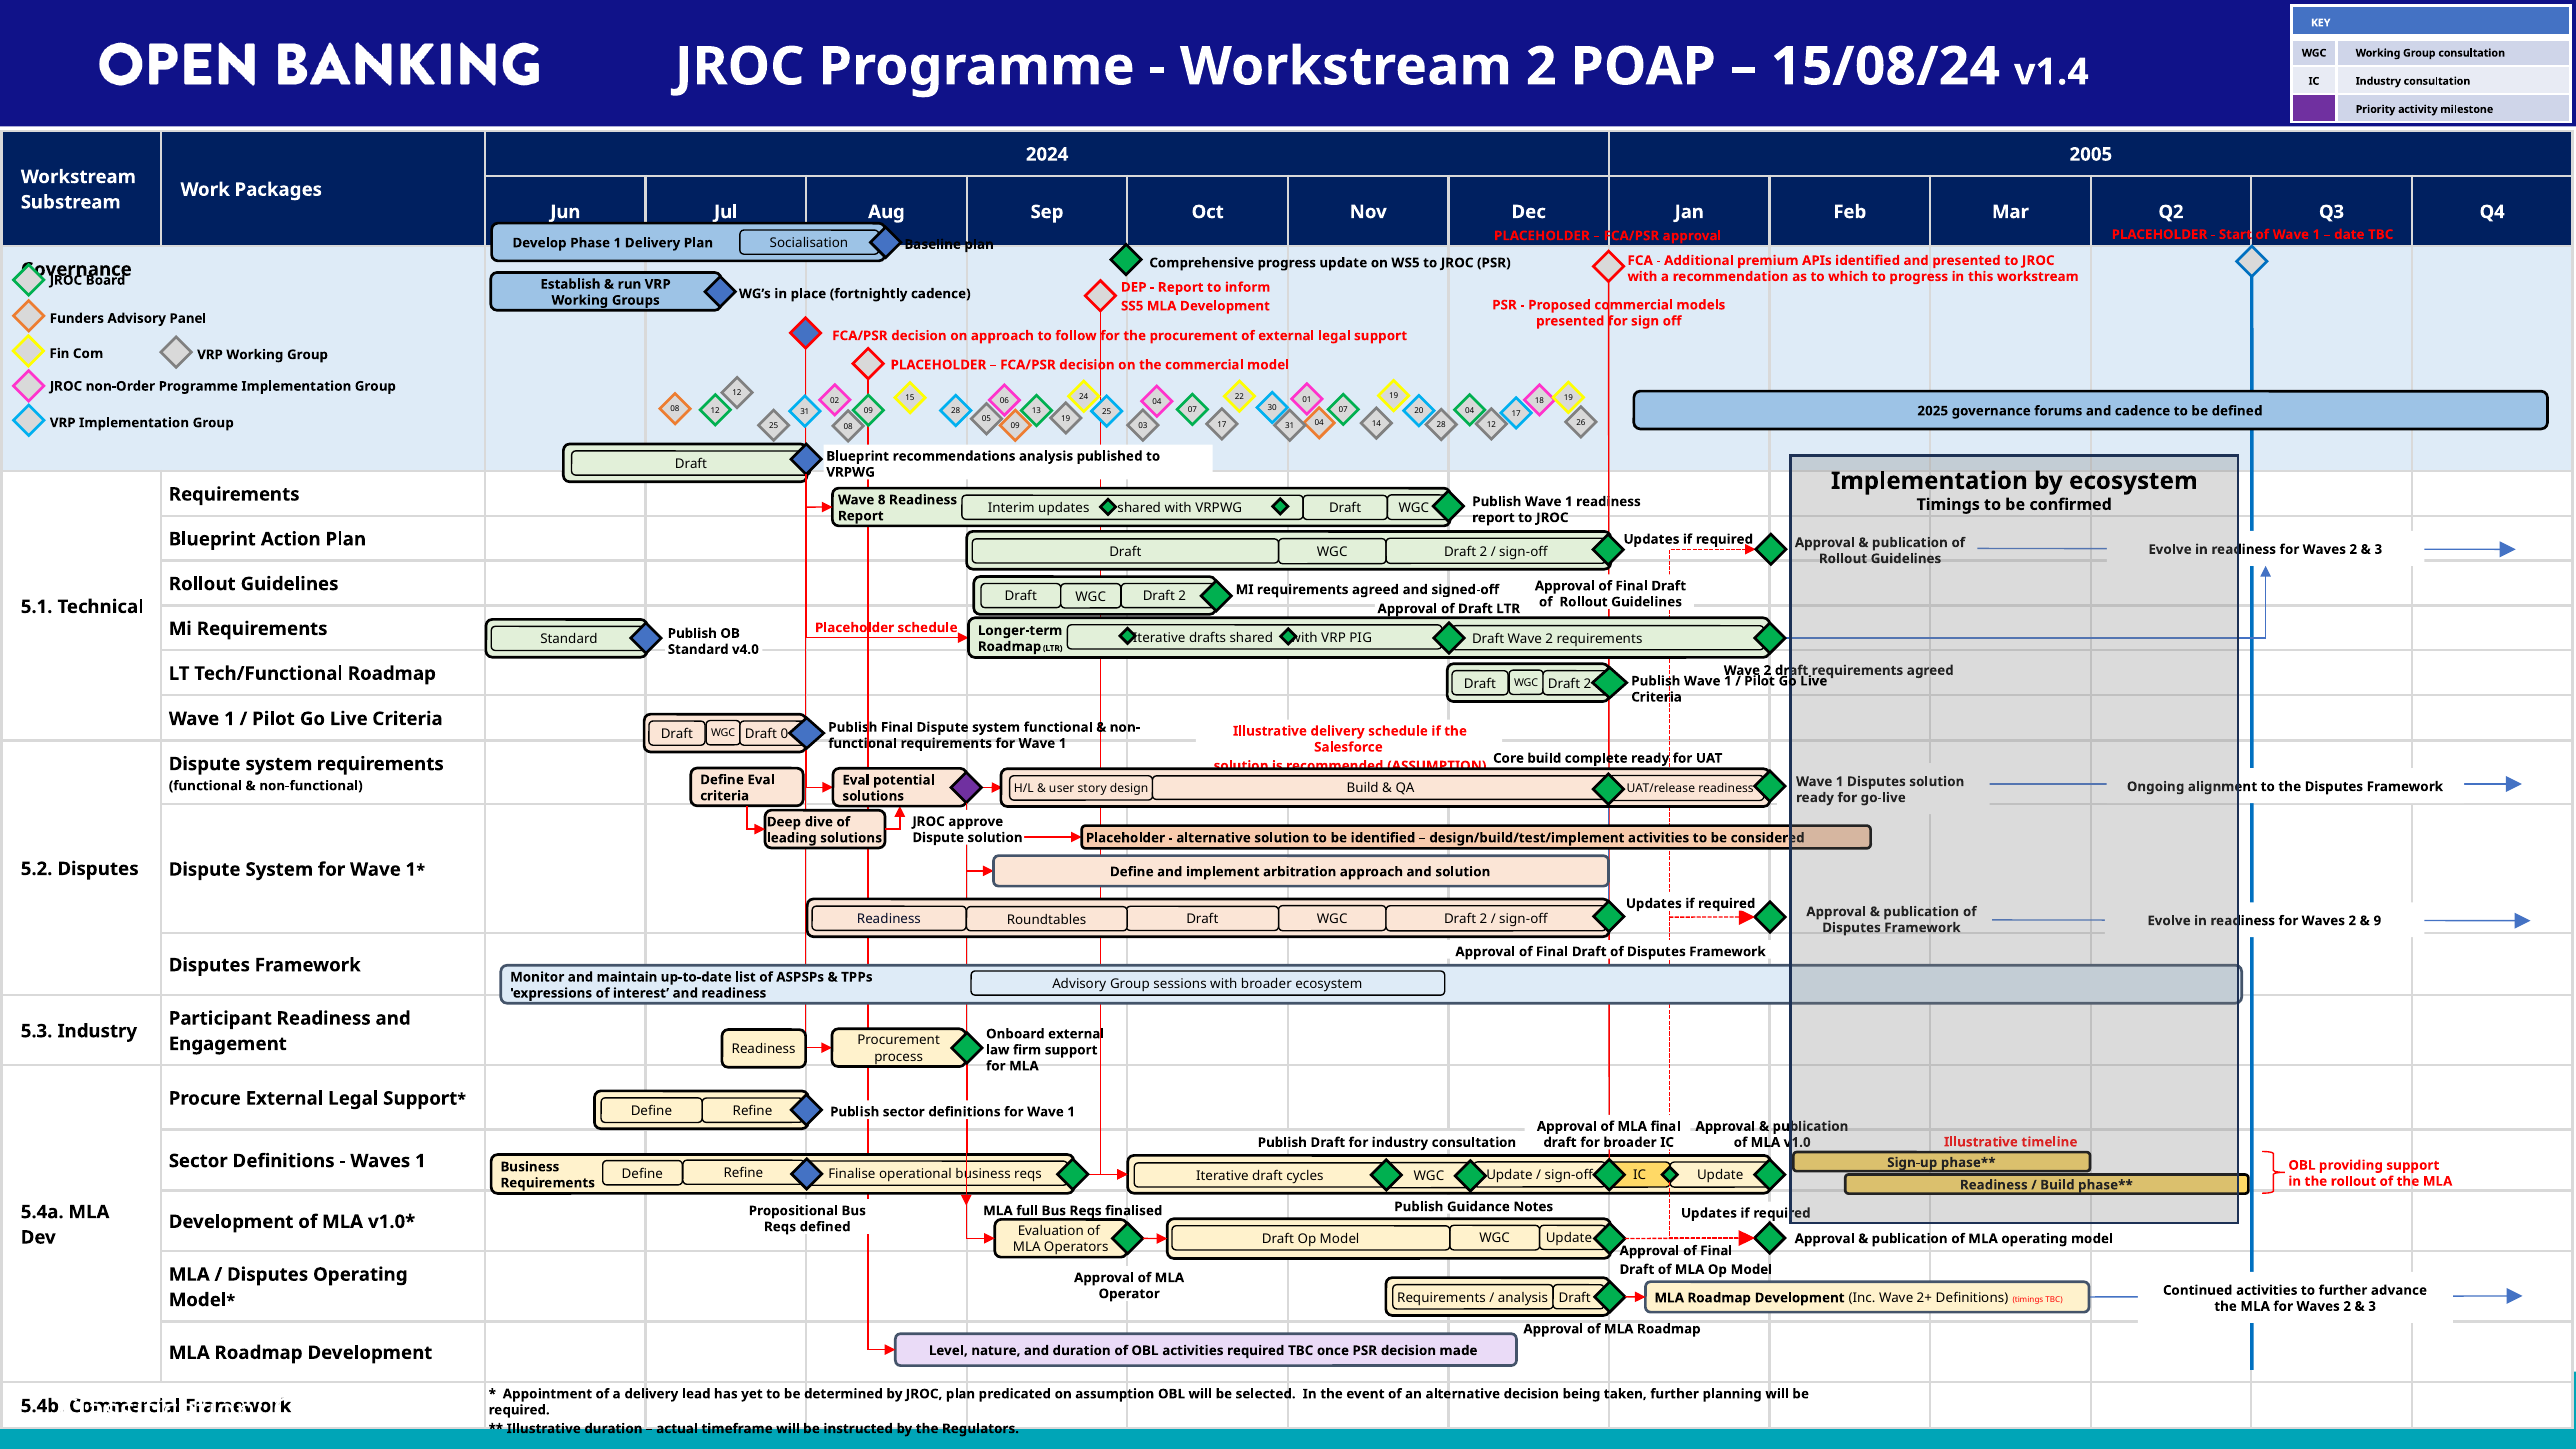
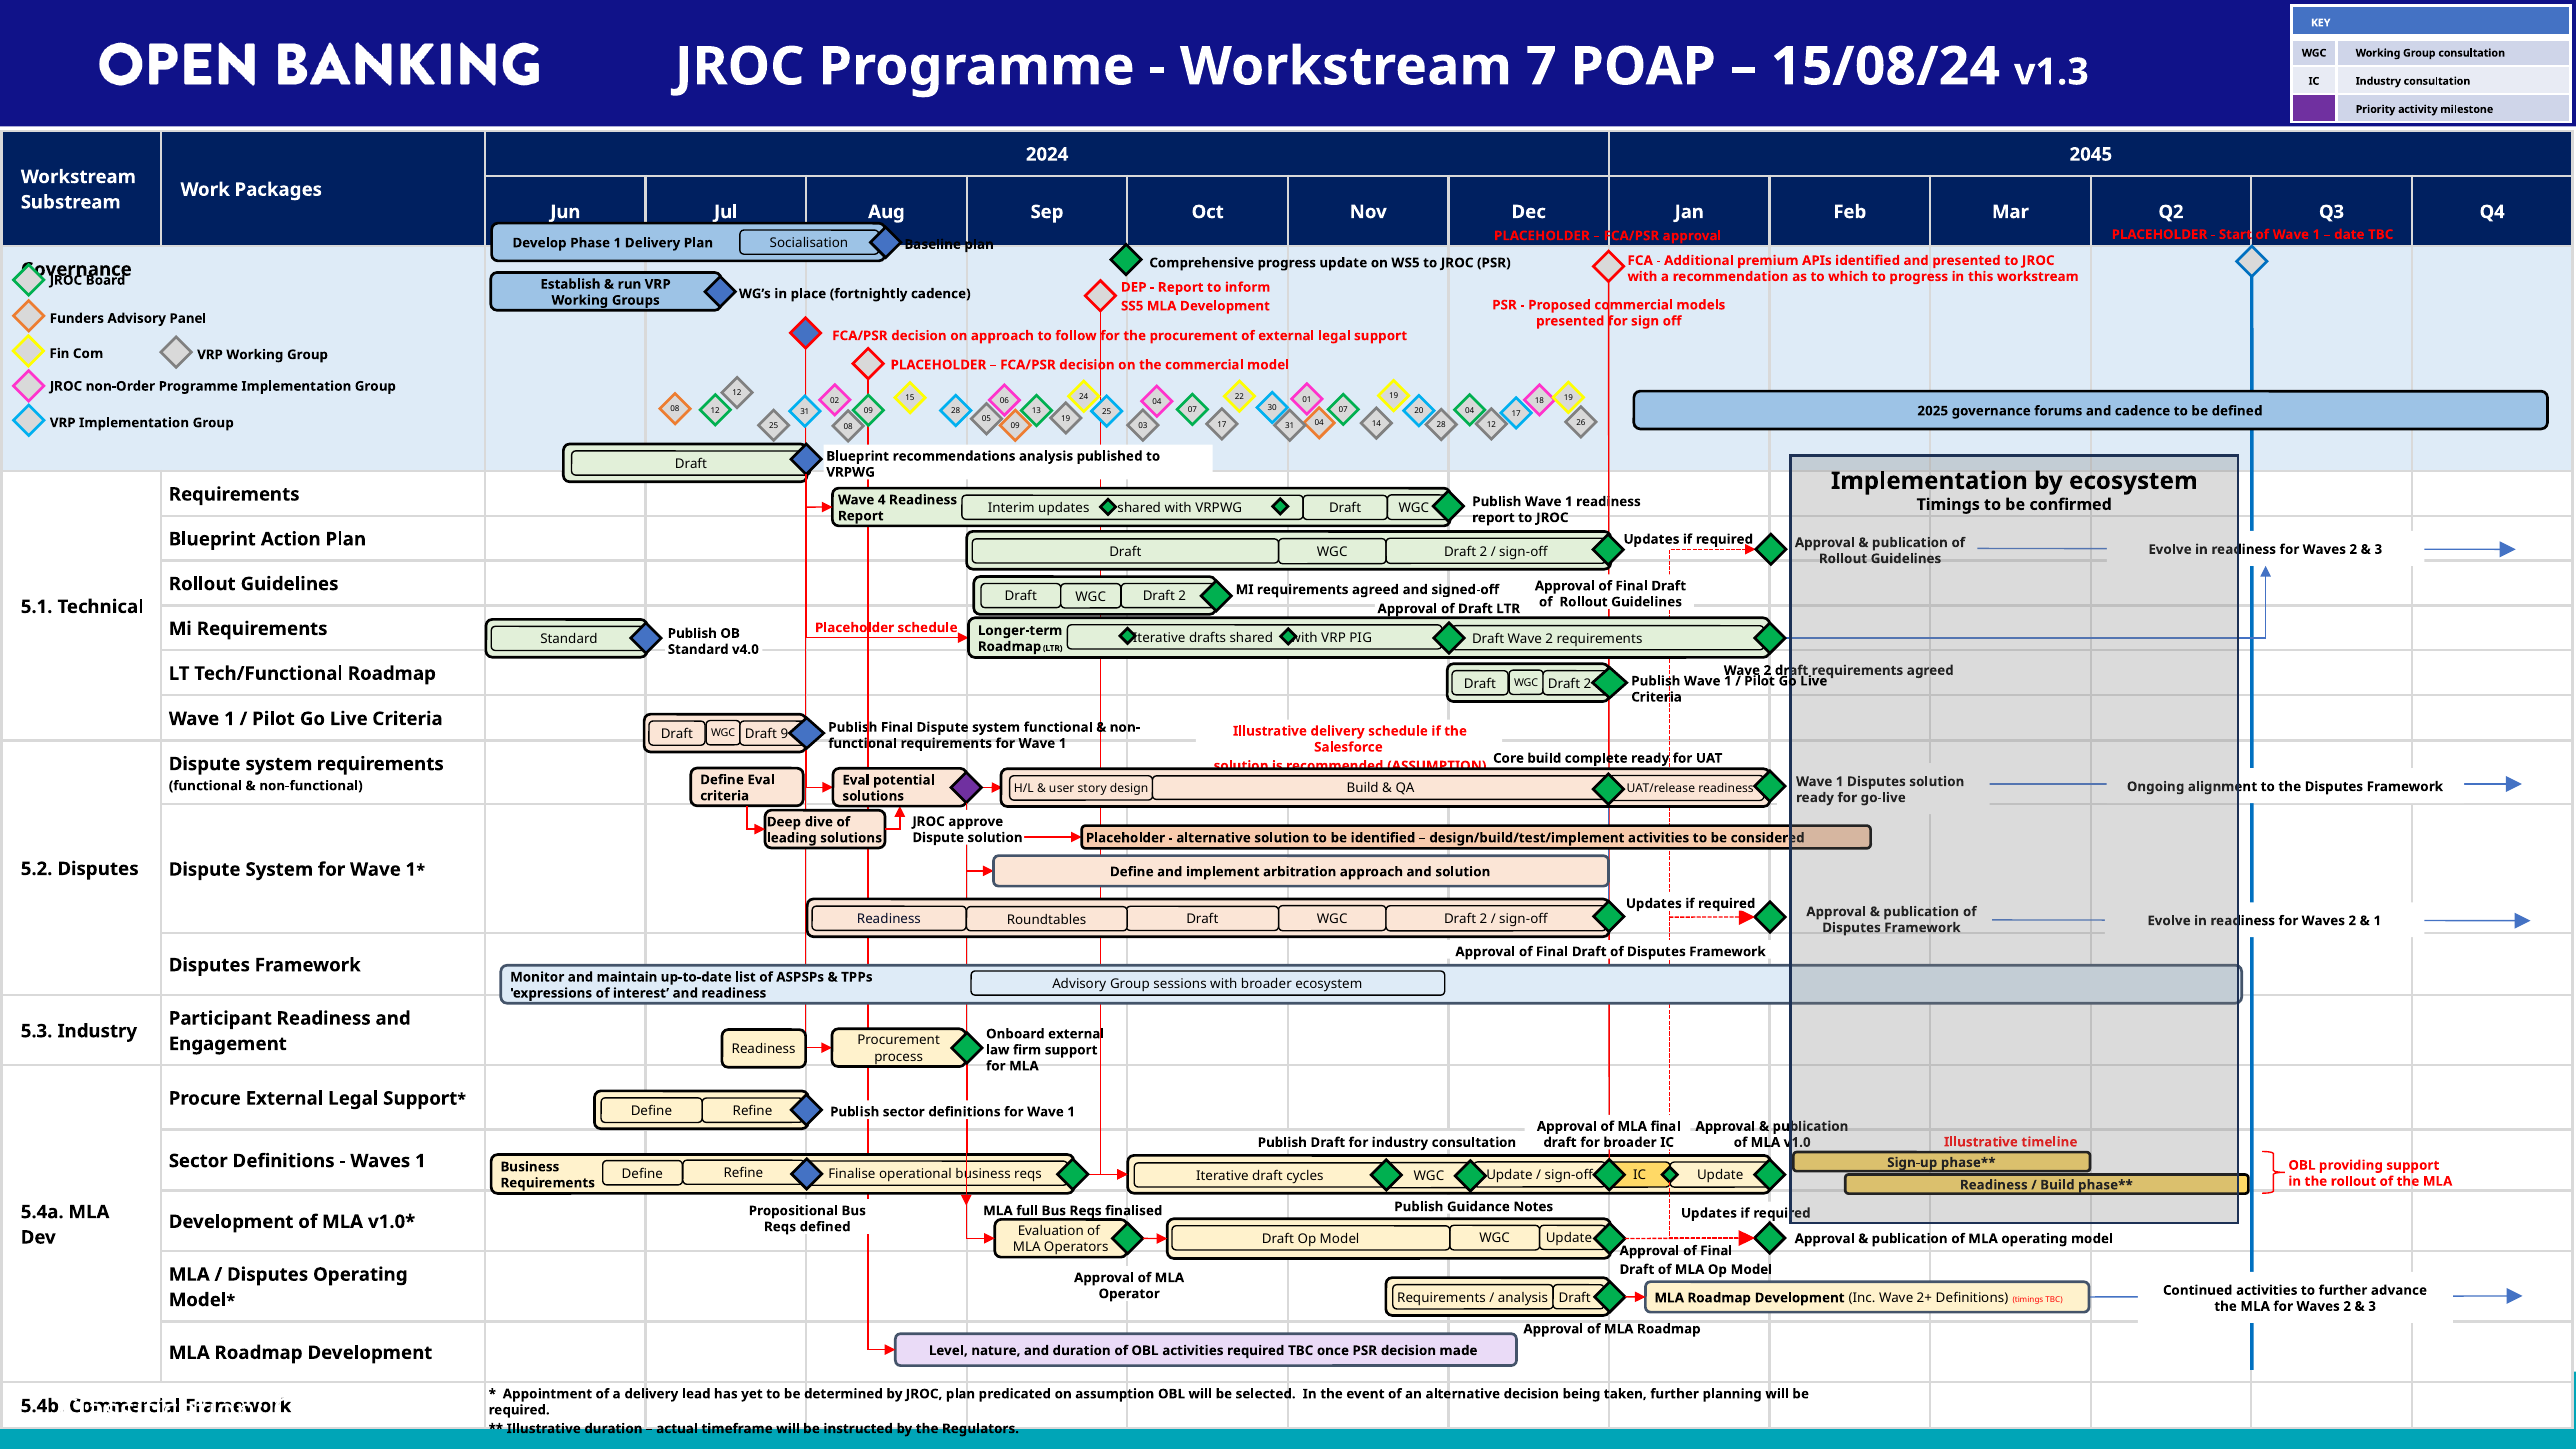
Workstream 2: 2 -> 7
v1.4: v1.4 -> v1.3
2005: 2005 -> 2045
8: 8 -> 4
0: 0 -> 9
9 at (2377, 921): 9 -> 1
